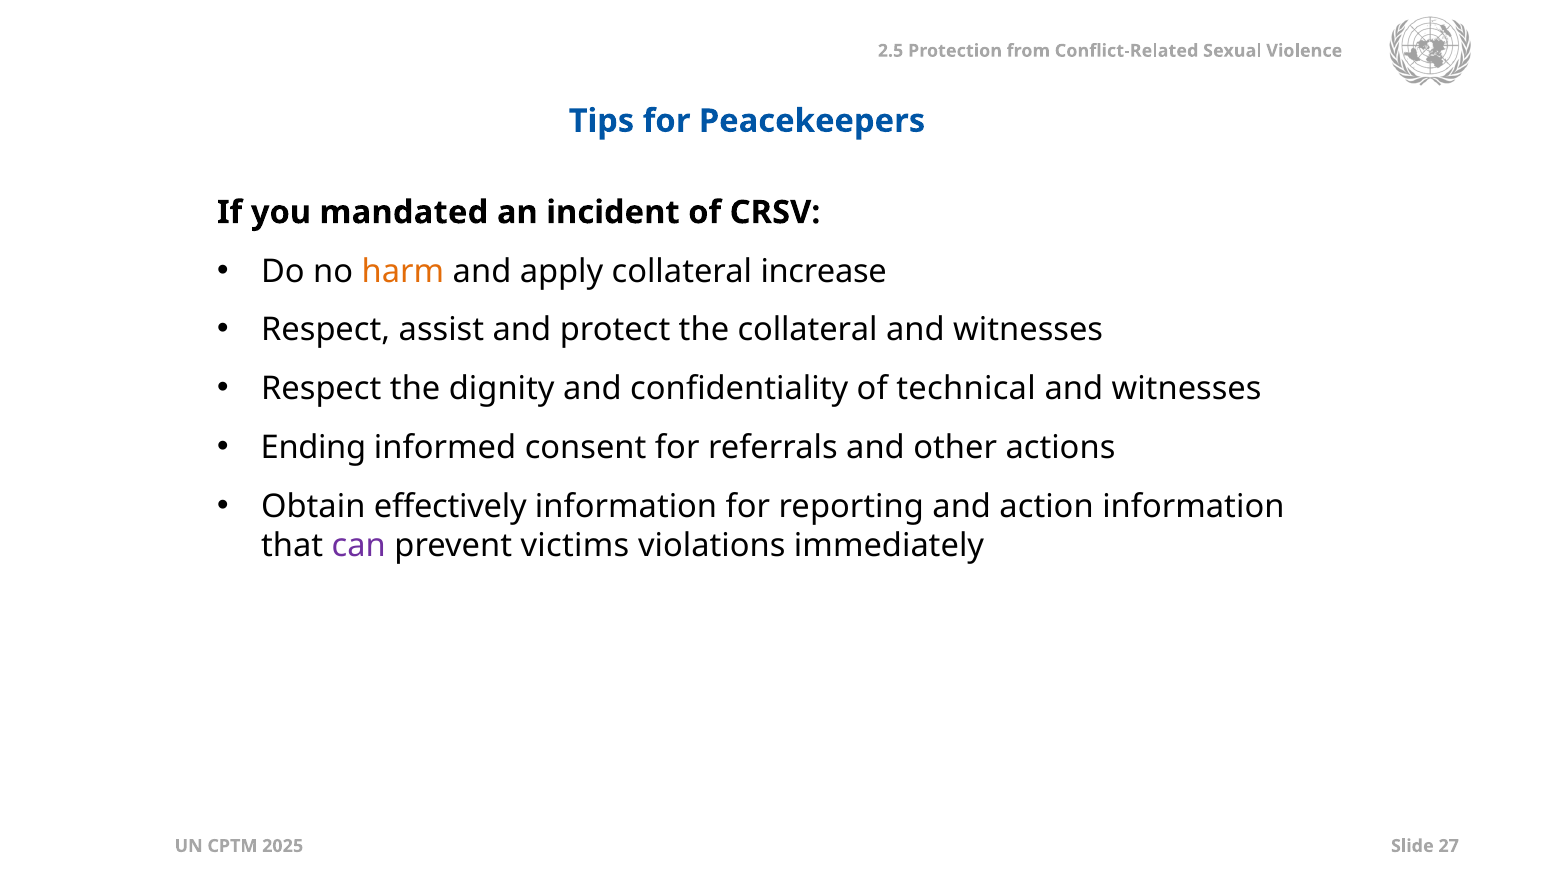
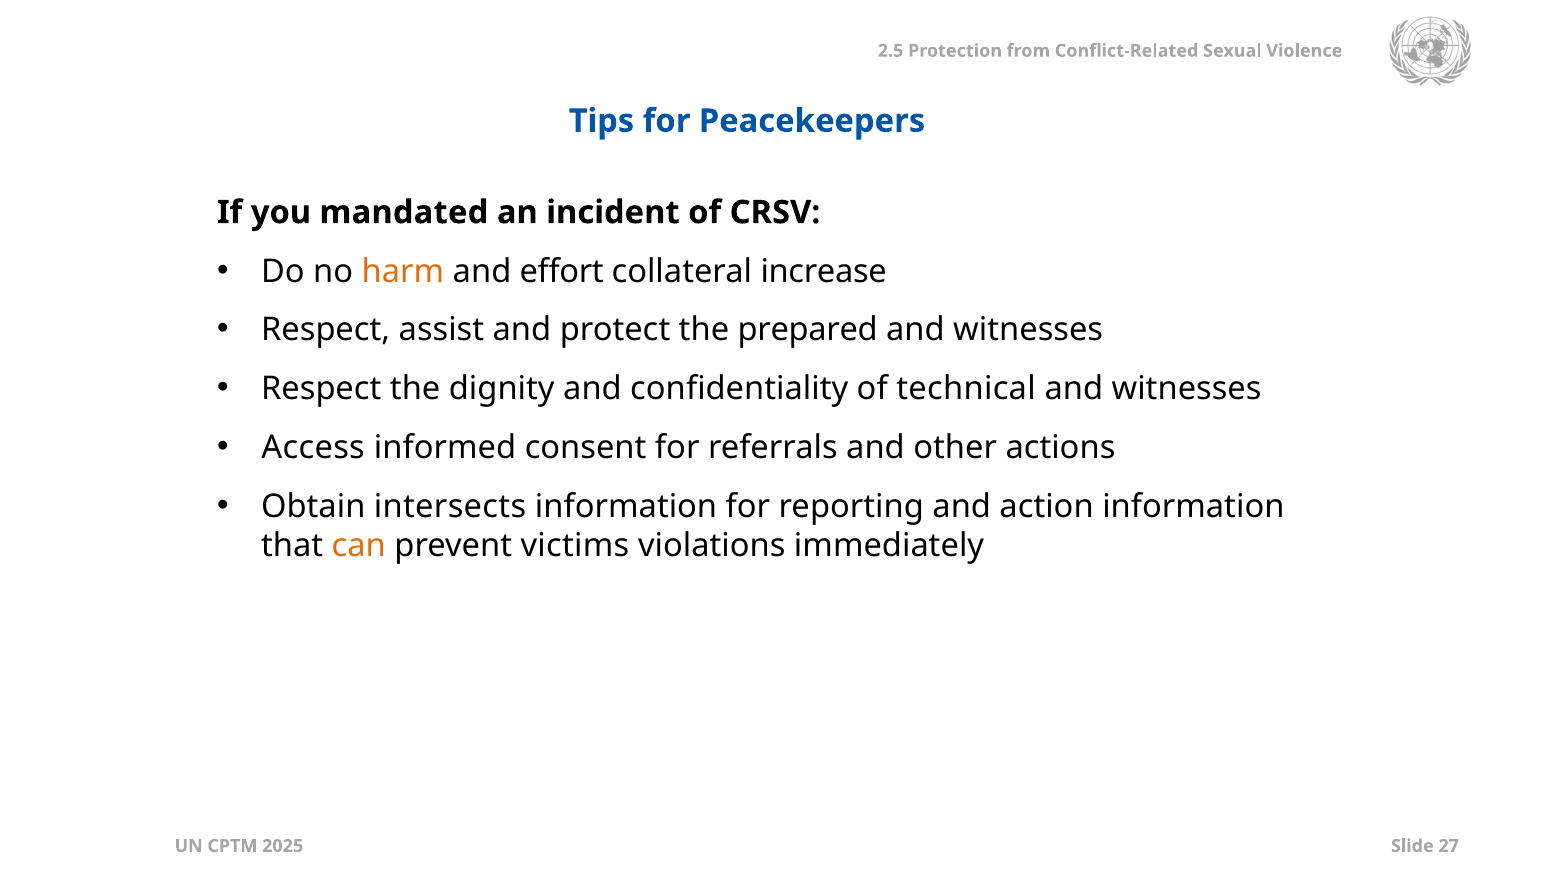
apply: apply -> effort
the collateral: collateral -> prepared
Ending: Ending -> Access
effectively: effectively -> intersects
can colour: purple -> orange
